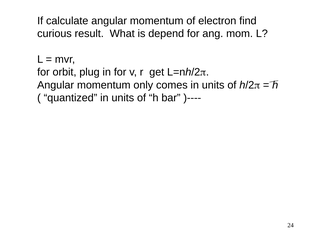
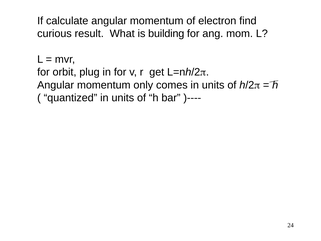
depend: depend -> building
